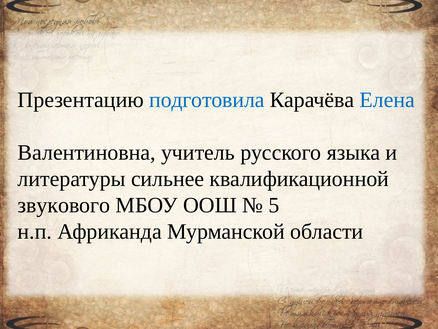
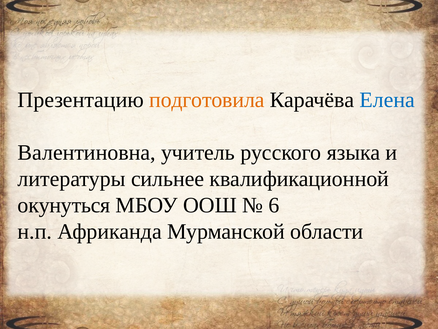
подготовила colour: blue -> orange
звукового: звукового -> окунуться
5: 5 -> 6
